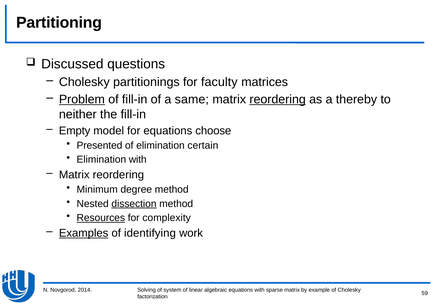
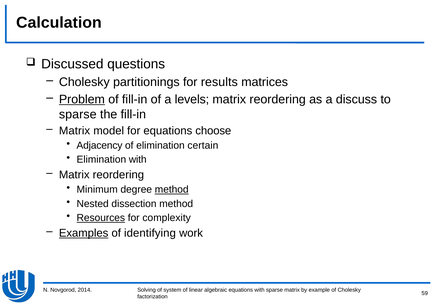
Partitioning: Partitioning -> Calculation
faculty: faculty -> results
same: same -> levels
reordering at (278, 99) underline: present -> none
thereby: thereby -> discuss
neither at (78, 114): neither -> sparse
Empty at (75, 131): Empty -> Matrix
Presented: Presented -> Adjacency
method at (172, 189) underline: none -> present
dissection underline: present -> none
